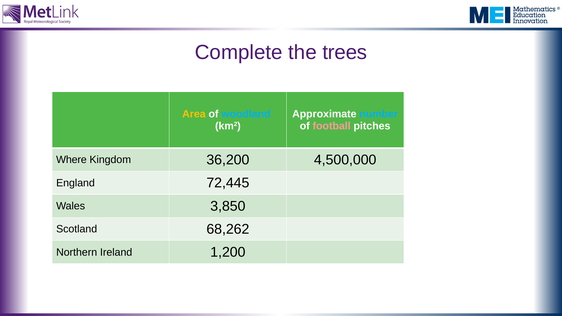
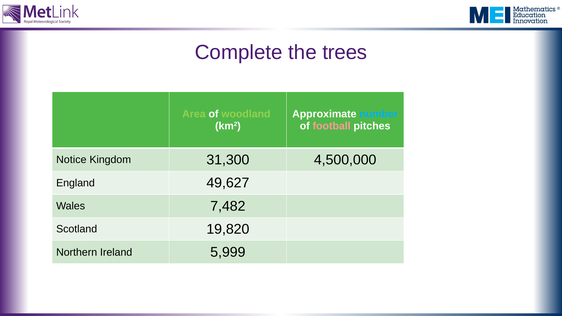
Area colour: yellow -> light green
woodland colour: light blue -> light green
Where: Where -> Notice
36,200: 36,200 -> 31,300
72,445: 72,445 -> 49,627
3,850: 3,850 -> 7,482
68,262: 68,262 -> 19,820
1,200: 1,200 -> 5,999
